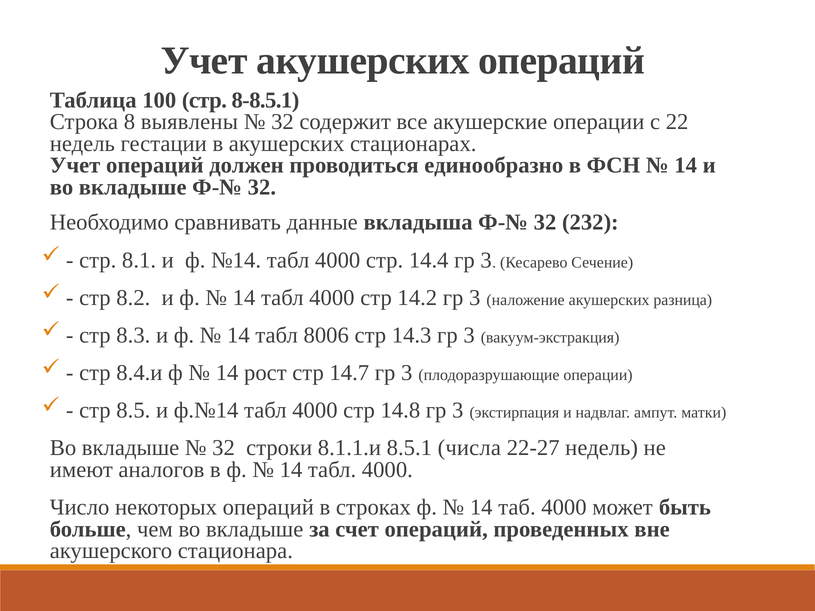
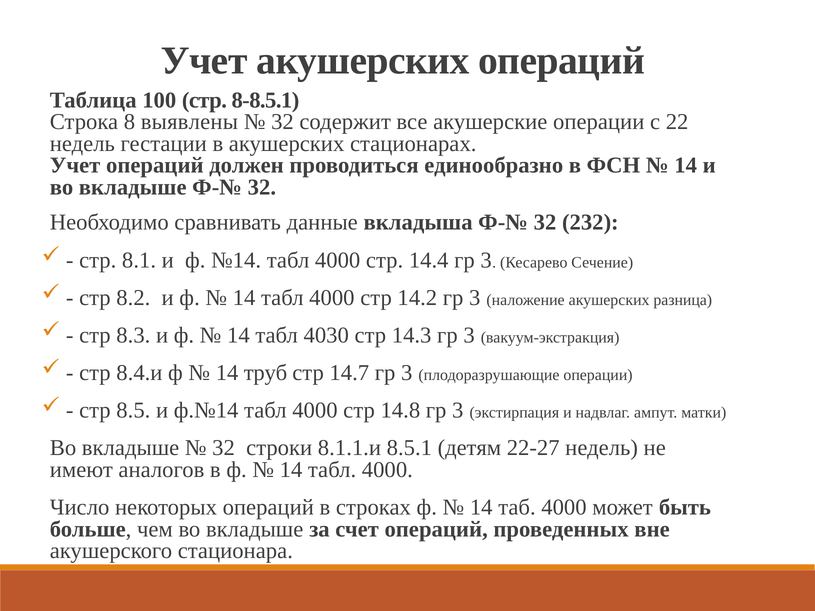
8006: 8006 -> 4030
рост: рост -> труб
числа: числа -> детям
